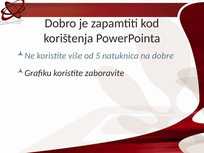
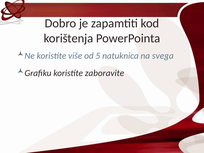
dobre: dobre -> svega
